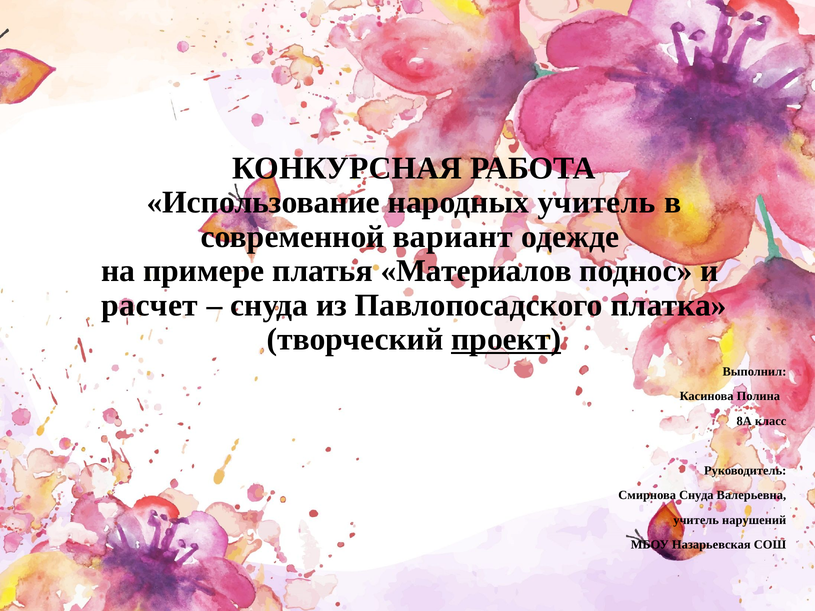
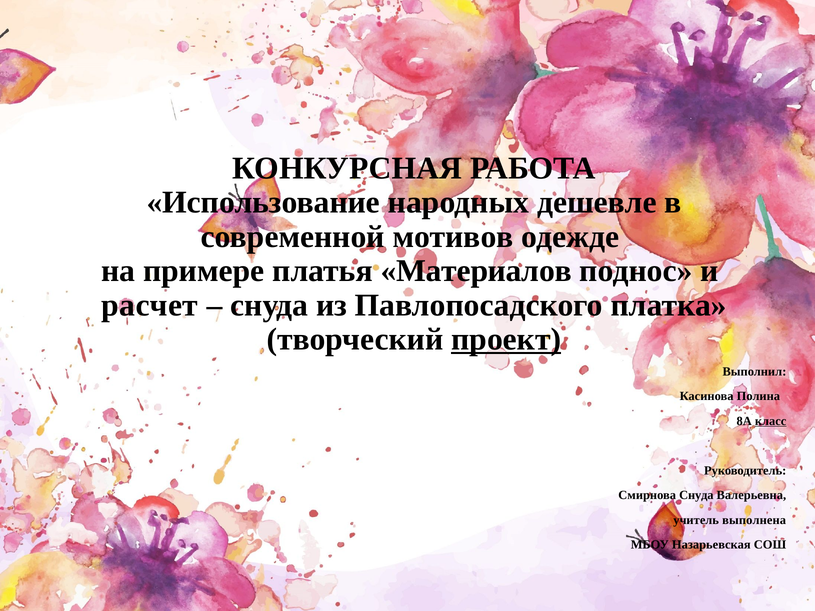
народных учитель: учитель -> дешевле
вариант: вариант -> мотивов
класс underline: none -> present
нарушений: нарушений -> выполнена
